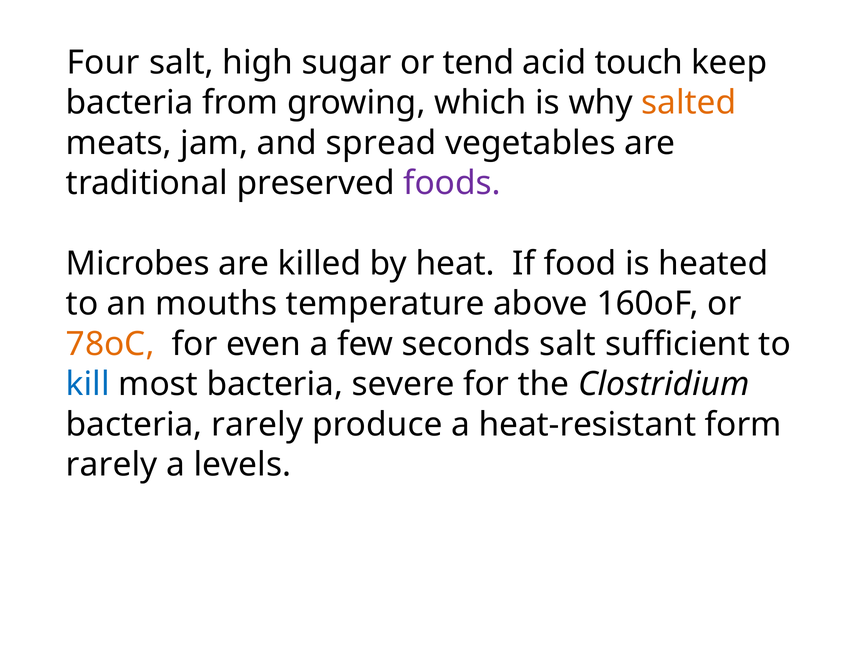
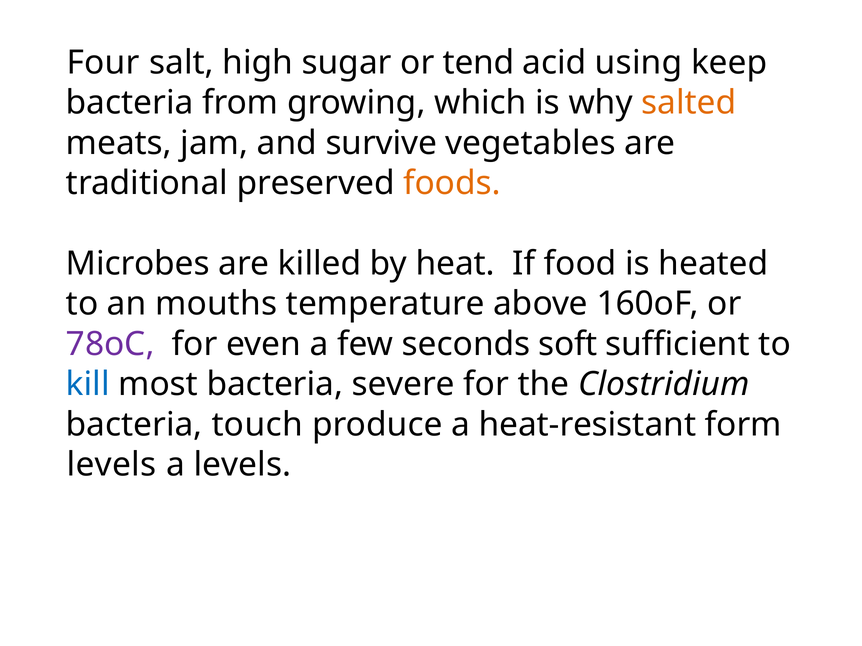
touch: touch -> using
spread: spread -> survive
foods colour: purple -> orange
78oC colour: orange -> purple
seconds salt: salt -> soft
bacteria rarely: rarely -> touch
rarely at (112, 465): rarely -> levels
